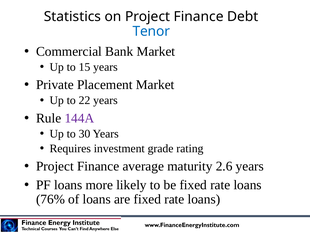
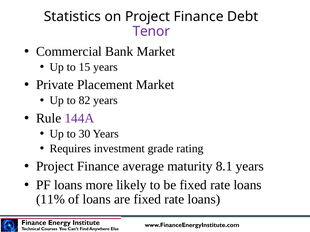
Tenor colour: blue -> purple
22: 22 -> 82
2.6: 2.6 -> 8.1
76%: 76% -> 11%
